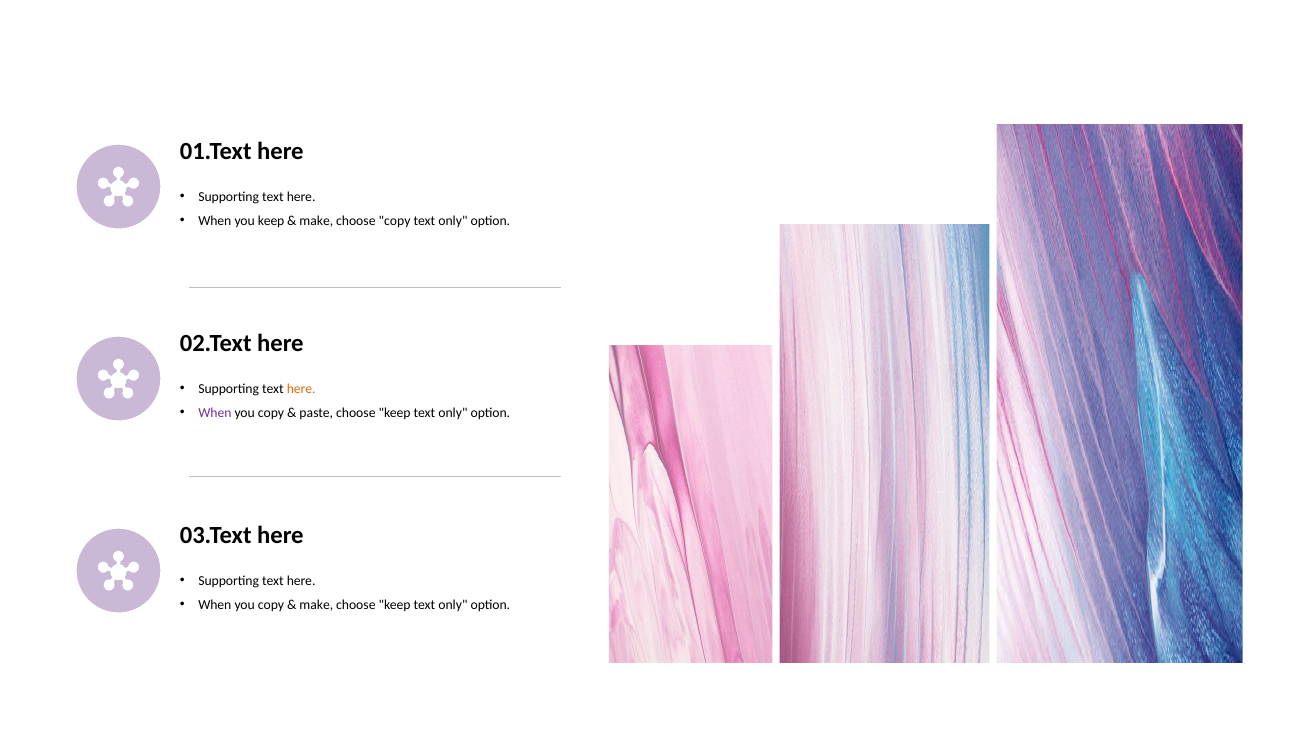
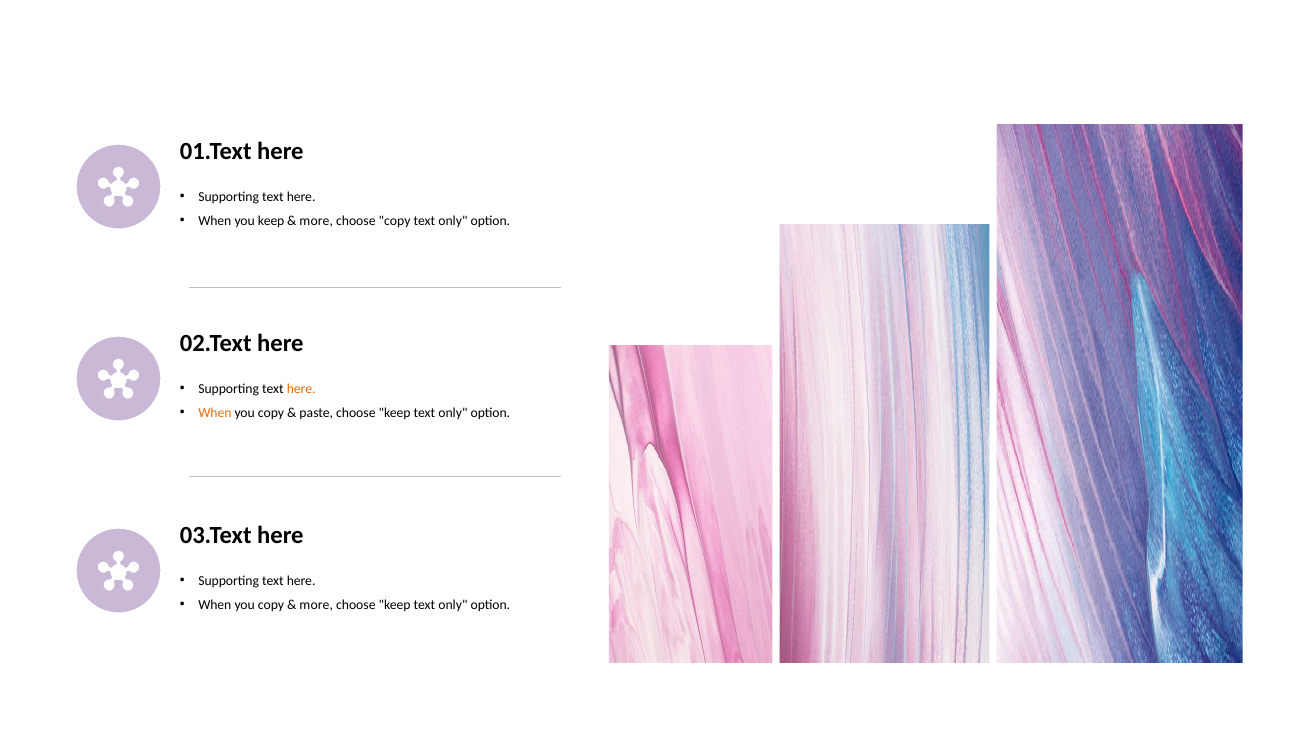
make at (316, 221): make -> more
When at (215, 413) colour: purple -> orange
make at (316, 605): make -> more
